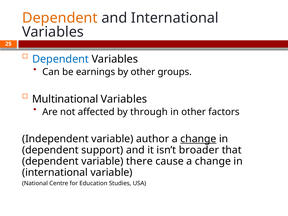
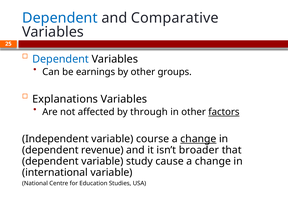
Dependent at (60, 18) colour: orange -> blue
and International: International -> Comparative
Multinational: Multinational -> Explanations
factors underline: none -> present
author: author -> course
support: support -> revenue
there: there -> study
